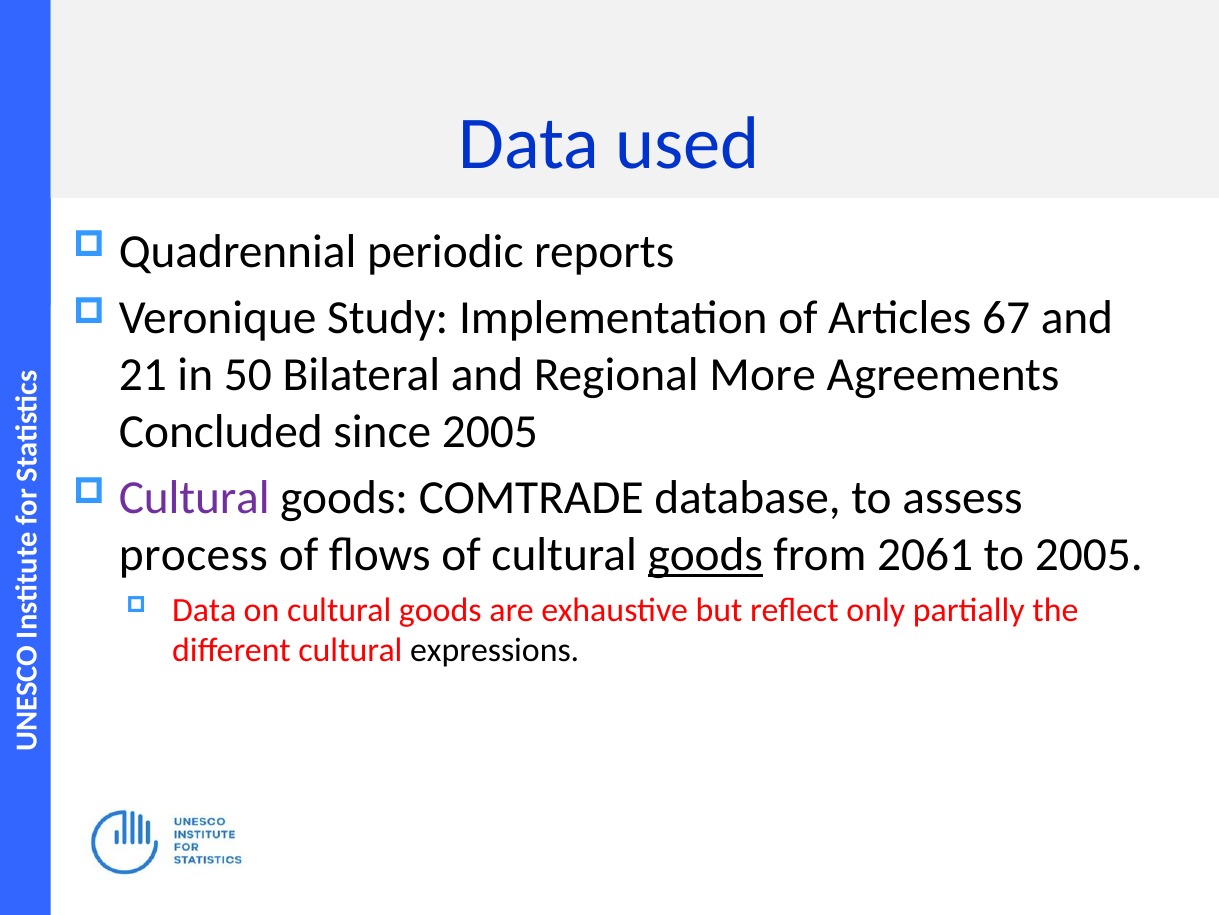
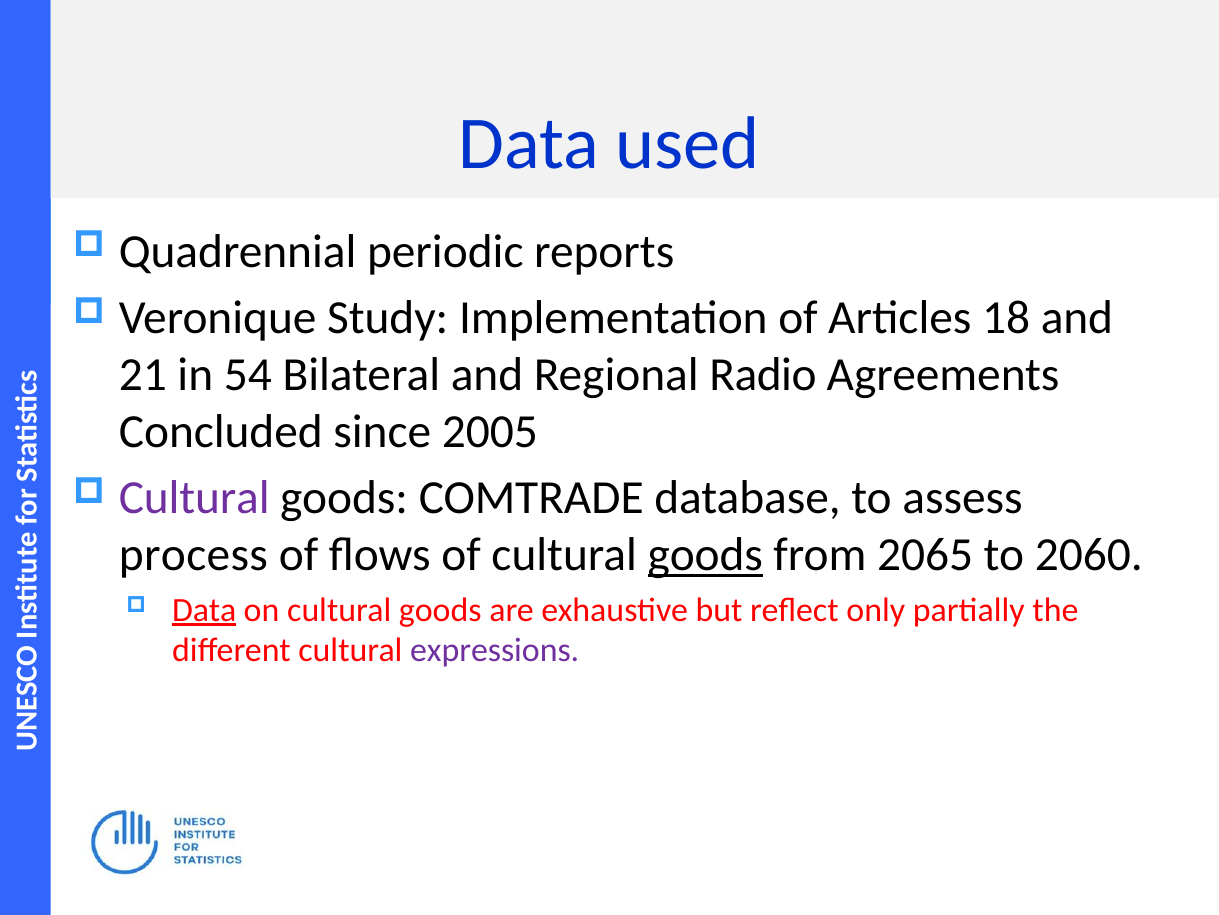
67: 67 -> 18
50: 50 -> 54
More: More -> Radio
2061: 2061 -> 2065
to 2005: 2005 -> 2060
Data at (204, 609) underline: none -> present
expressions colour: black -> purple
